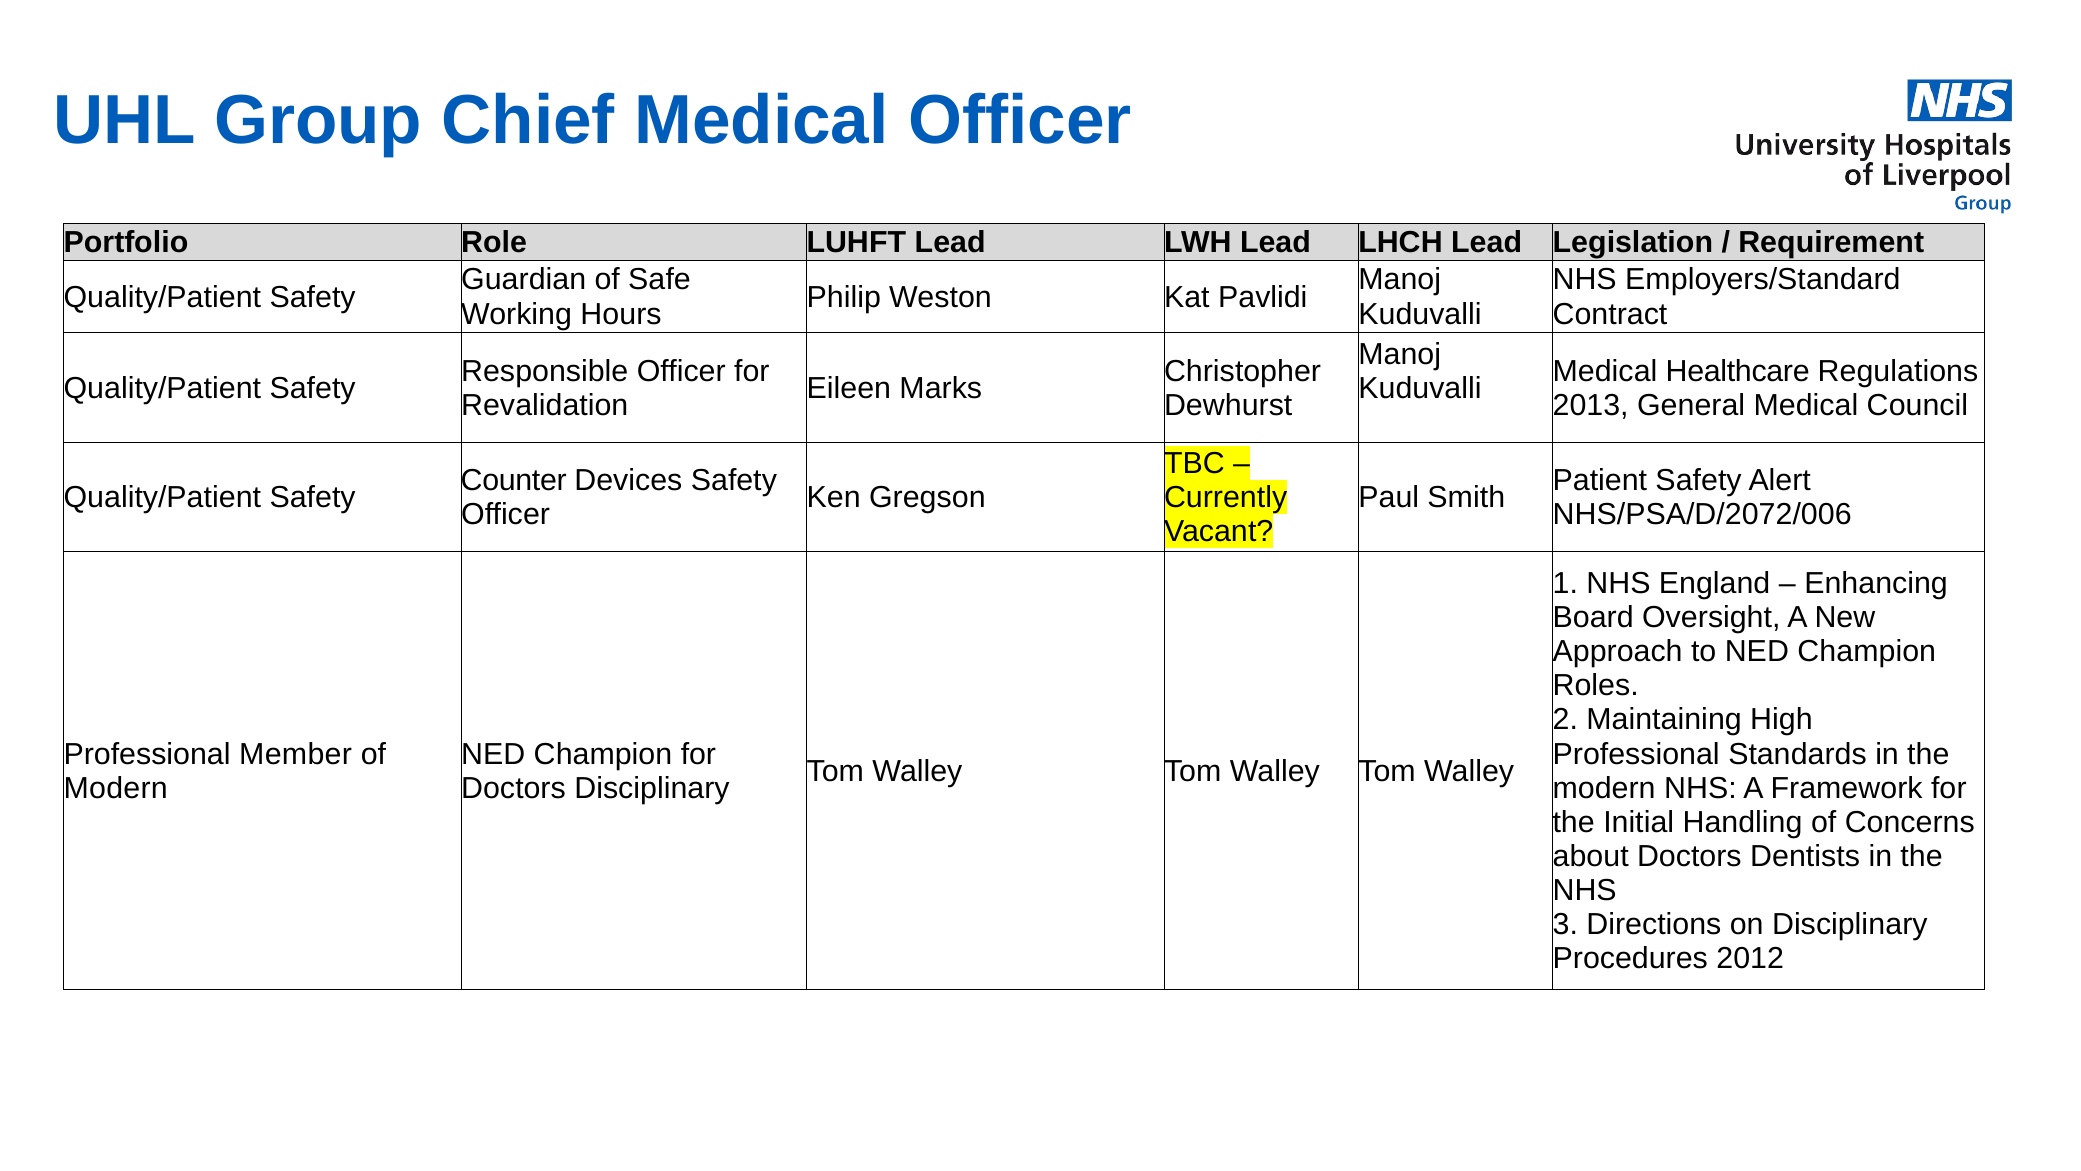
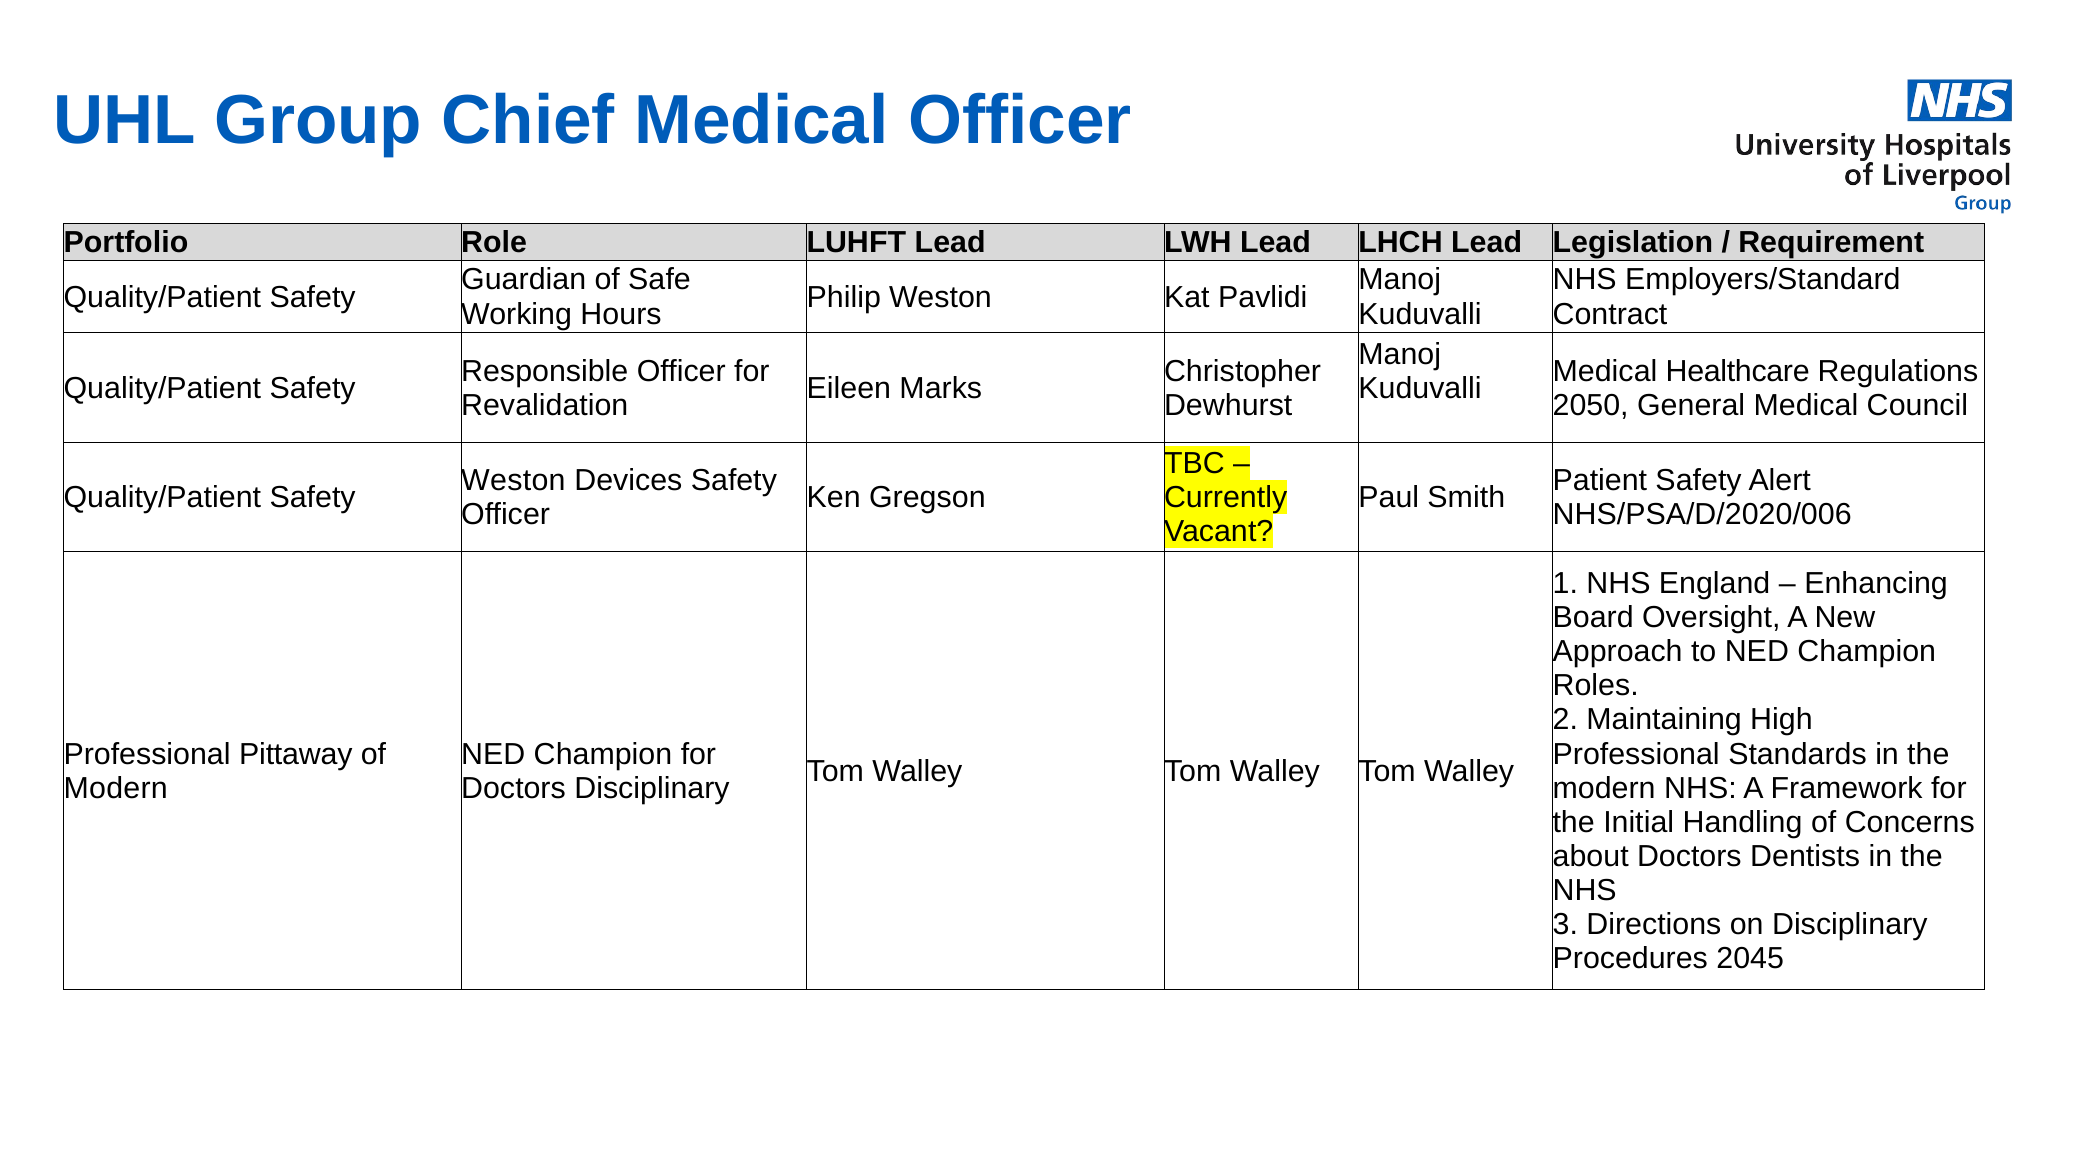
2013: 2013 -> 2050
Counter at (514, 480): Counter -> Weston
NHS/PSA/D/2072/006: NHS/PSA/D/2072/006 -> NHS/PSA/D/2020/006
Member: Member -> Pittaway
2012: 2012 -> 2045
